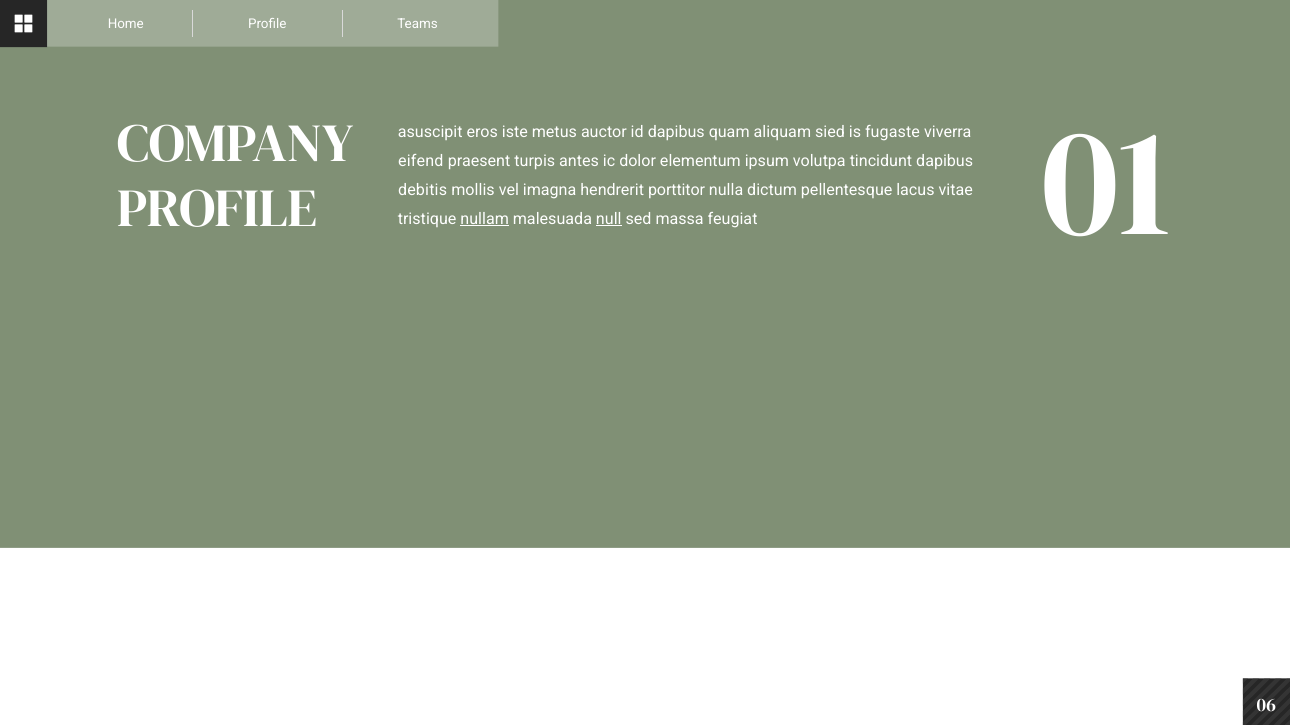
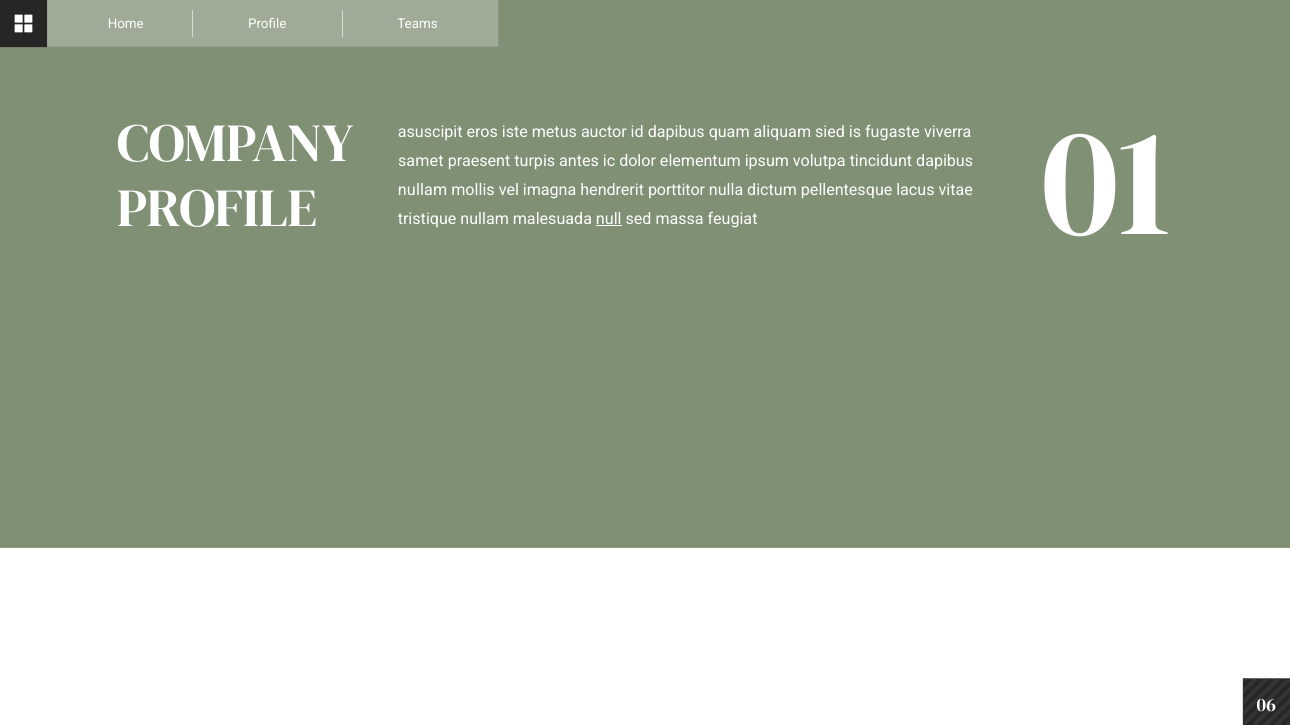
eifend: eifend -> samet
debitis at (423, 190): debitis -> nullam
nullam at (485, 219) underline: present -> none
